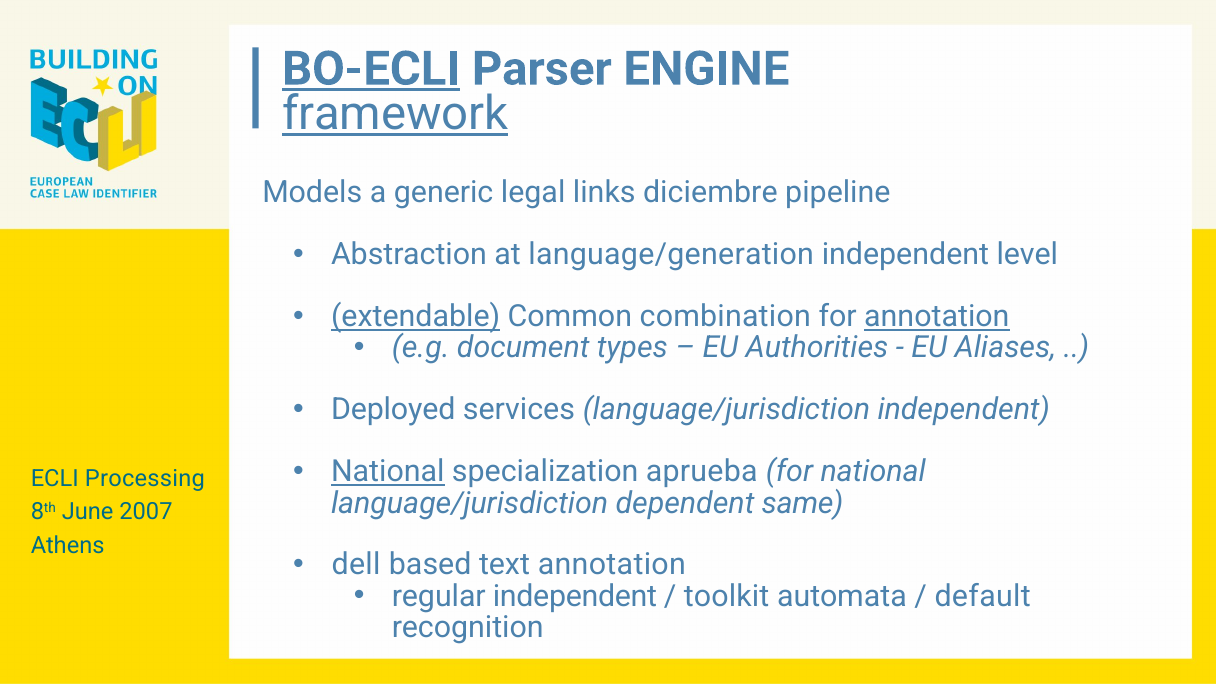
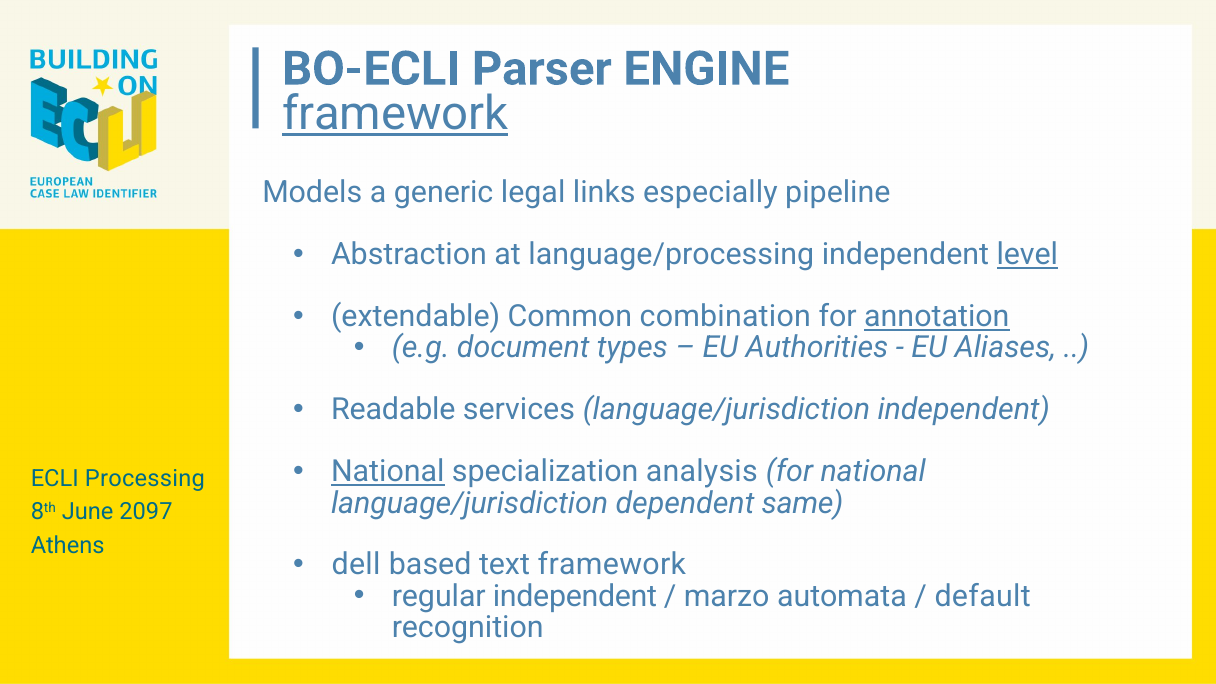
BO-ECLI underline: present -> none
diciembre: diciembre -> especially
language/generation: language/generation -> language/processing
level underline: none -> present
extendable underline: present -> none
Deployed: Deployed -> Readable
aprueba: aprueba -> analysis
2007: 2007 -> 2097
text annotation: annotation -> framework
toolkit: toolkit -> marzo
